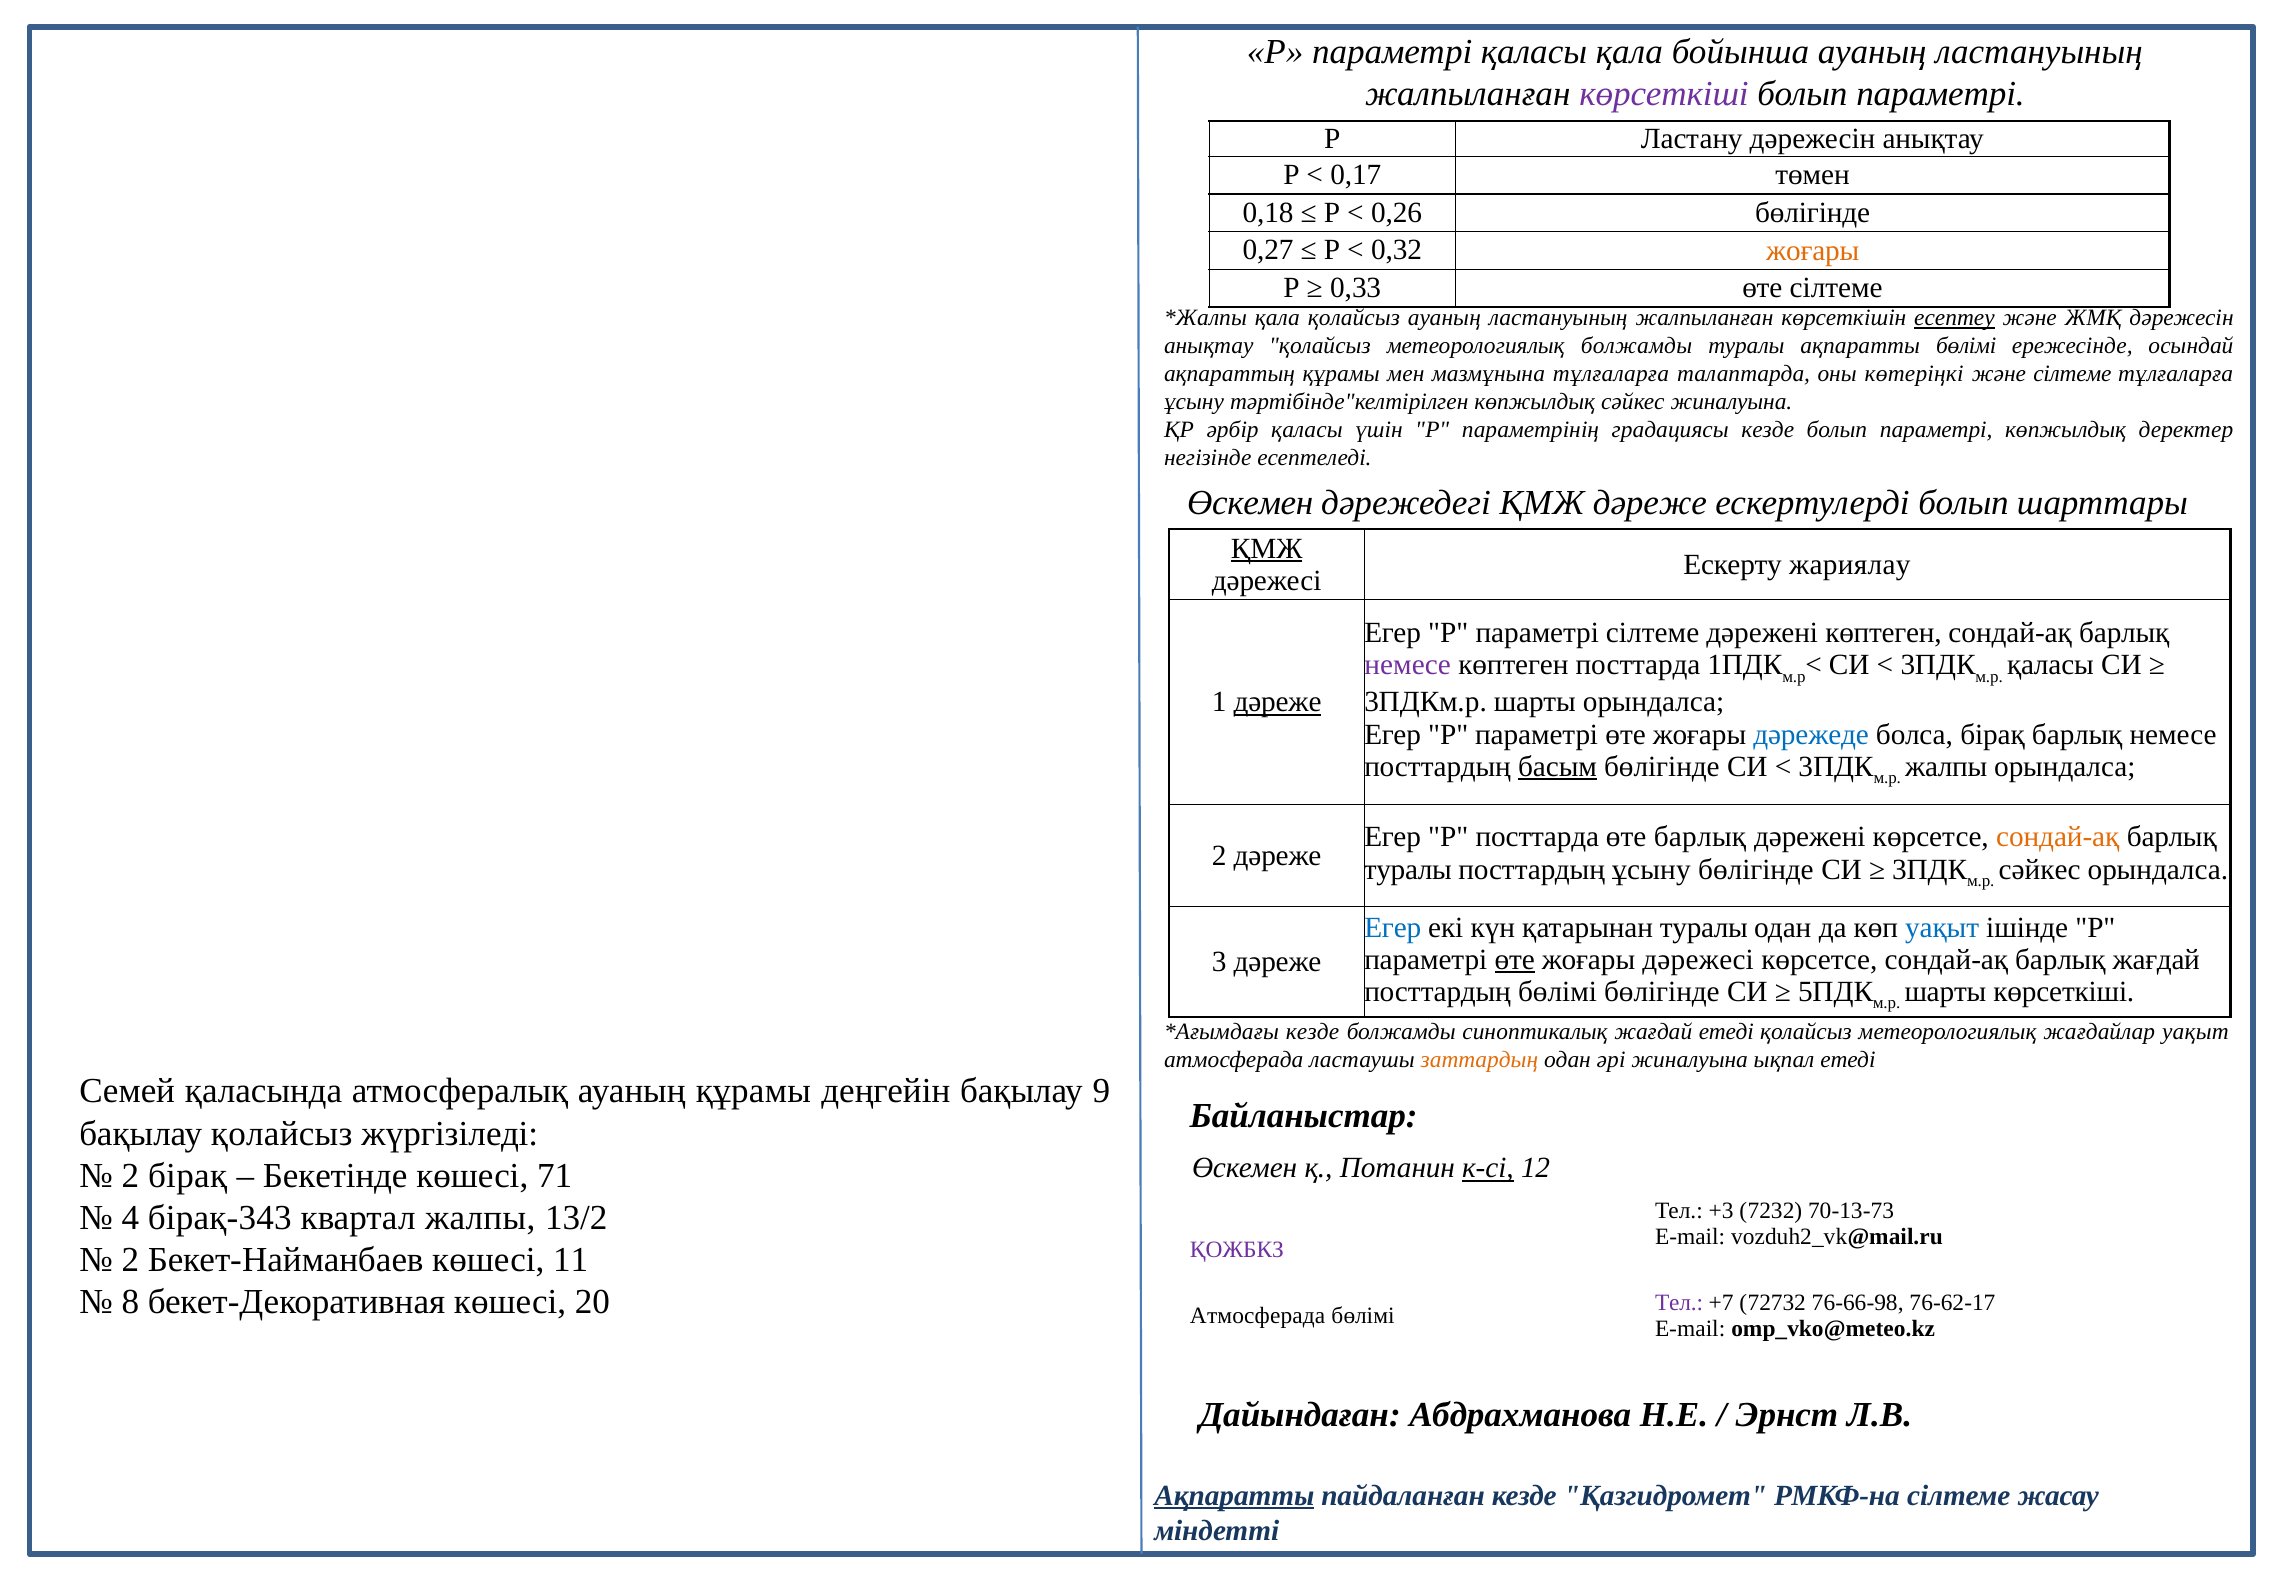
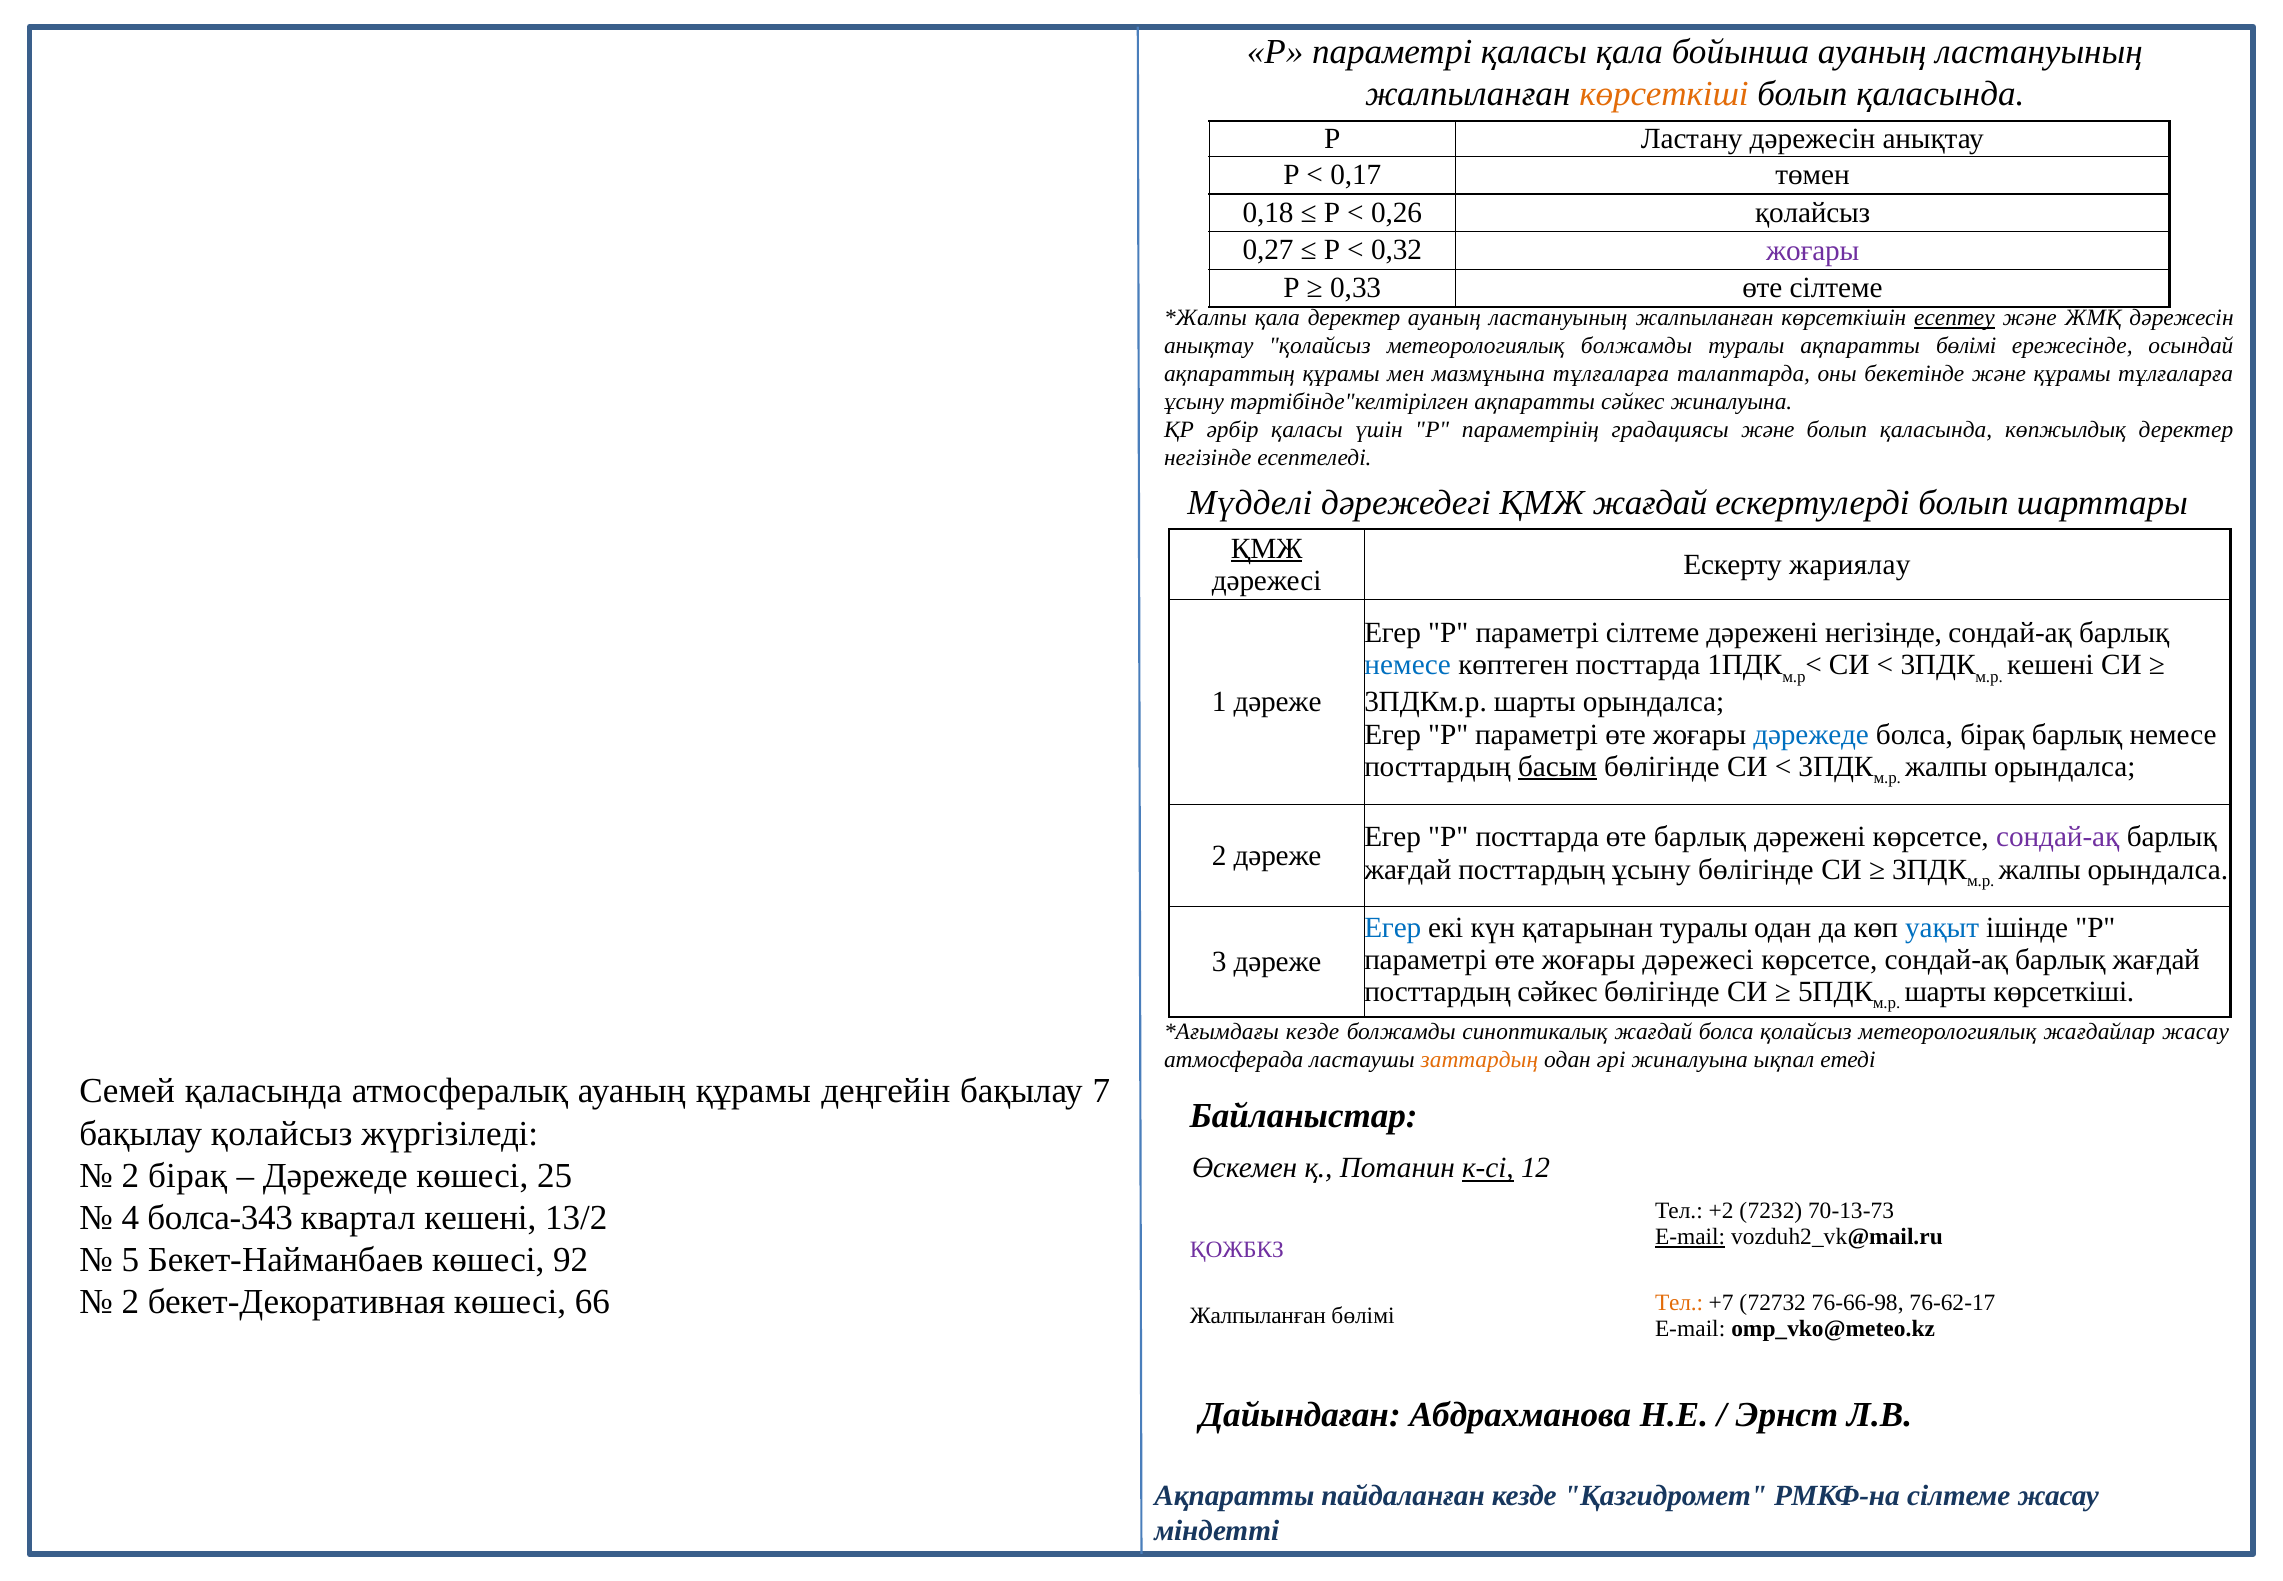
көрсеткіші at (1664, 94) colour: purple -> orange
параметрі at (1940, 94): параметрі -> қаласында
0,26 бөлігінде: бөлігінде -> қолайсыз
жоғары at (1813, 250) colour: orange -> purple
қала қолайсыз: қолайсыз -> деректер
көтеріңкі: көтеріңкі -> бекетінде
және сілтеме: сілтеме -> құрамы
тәртібінде"келтірілген көпжылдық: көпжылдық -> ақпаратты
градациясы кезде: кезде -> және
параметрі at (1936, 430): параметрі -> қаласында
Өскемен at (1250, 502): Өскемен -> Мүдделі
ҚМЖ дәреже: дәреже -> жағдай
дәрежені көптеген: көптеген -> негізінде
немесе at (1408, 665) colour: purple -> blue
қаласы at (2050, 665): қаласы -> кешені
дәреже at (1278, 702) underline: present -> none
сондай-ақ at (2058, 837) colour: orange -> purple
туралы at (1408, 869): туралы -> жағдай
сәйкес at (2040, 869): сәйкес -> жалпы
өте at (1515, 959) underline: present -> none
посттардың бөлімі: бөлімі -> сәйкес
жағдай етеді: етеді -> болса
жағдайлар уақыт: уақыт -> жасау
9: 9 -> 7
Бекетінде at (335, 1175): Бекетінде -> Дәрежеде
71: 71 -> 25
+3: +3 -> +2
бірақ-343: бірақ-343 -> болса-343
квартал жалпы: жалпы -> кешені
E-mail at (1690, 1237) underline: none -> present
2 at (130, 1260): 2 -> 5
11: 11 -> 92
8 at (130, 1302): 8 -> 2
20: 20 -> 66
Тел at (1679, 1302) colour: purple -> orange
Атмосферада at (1258, 1315): Атмосферада -> Жалпыланған
Ақпаратты at (1234, 1495) underline: present -> none
